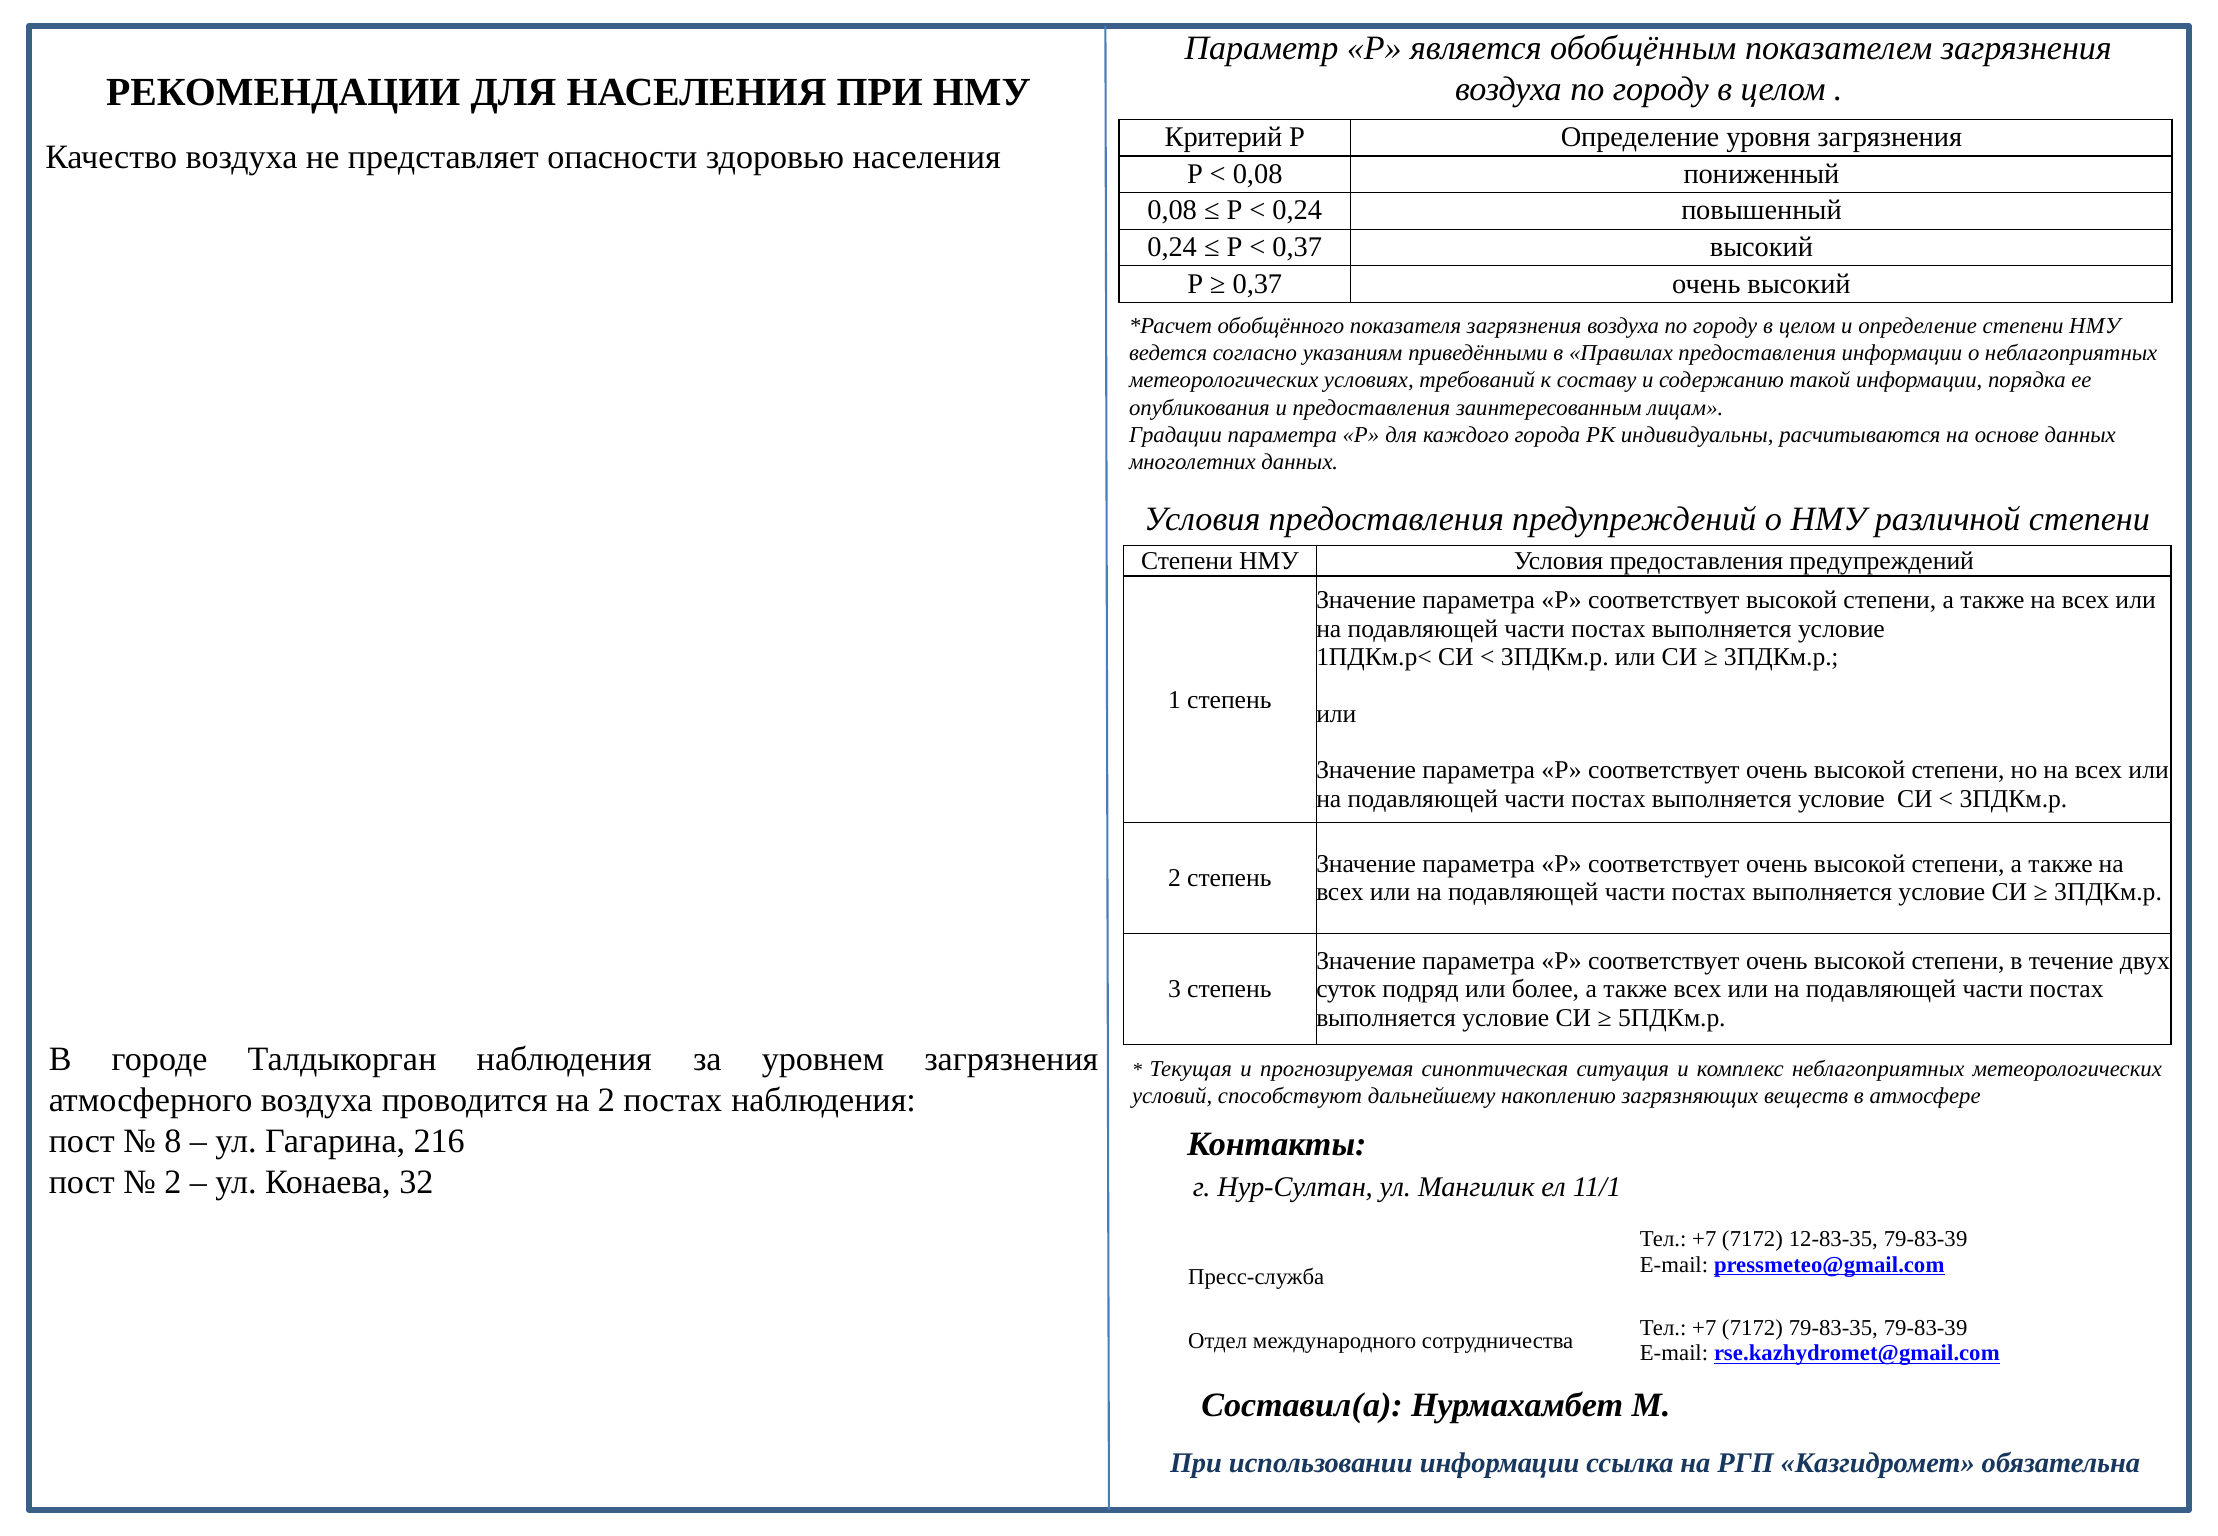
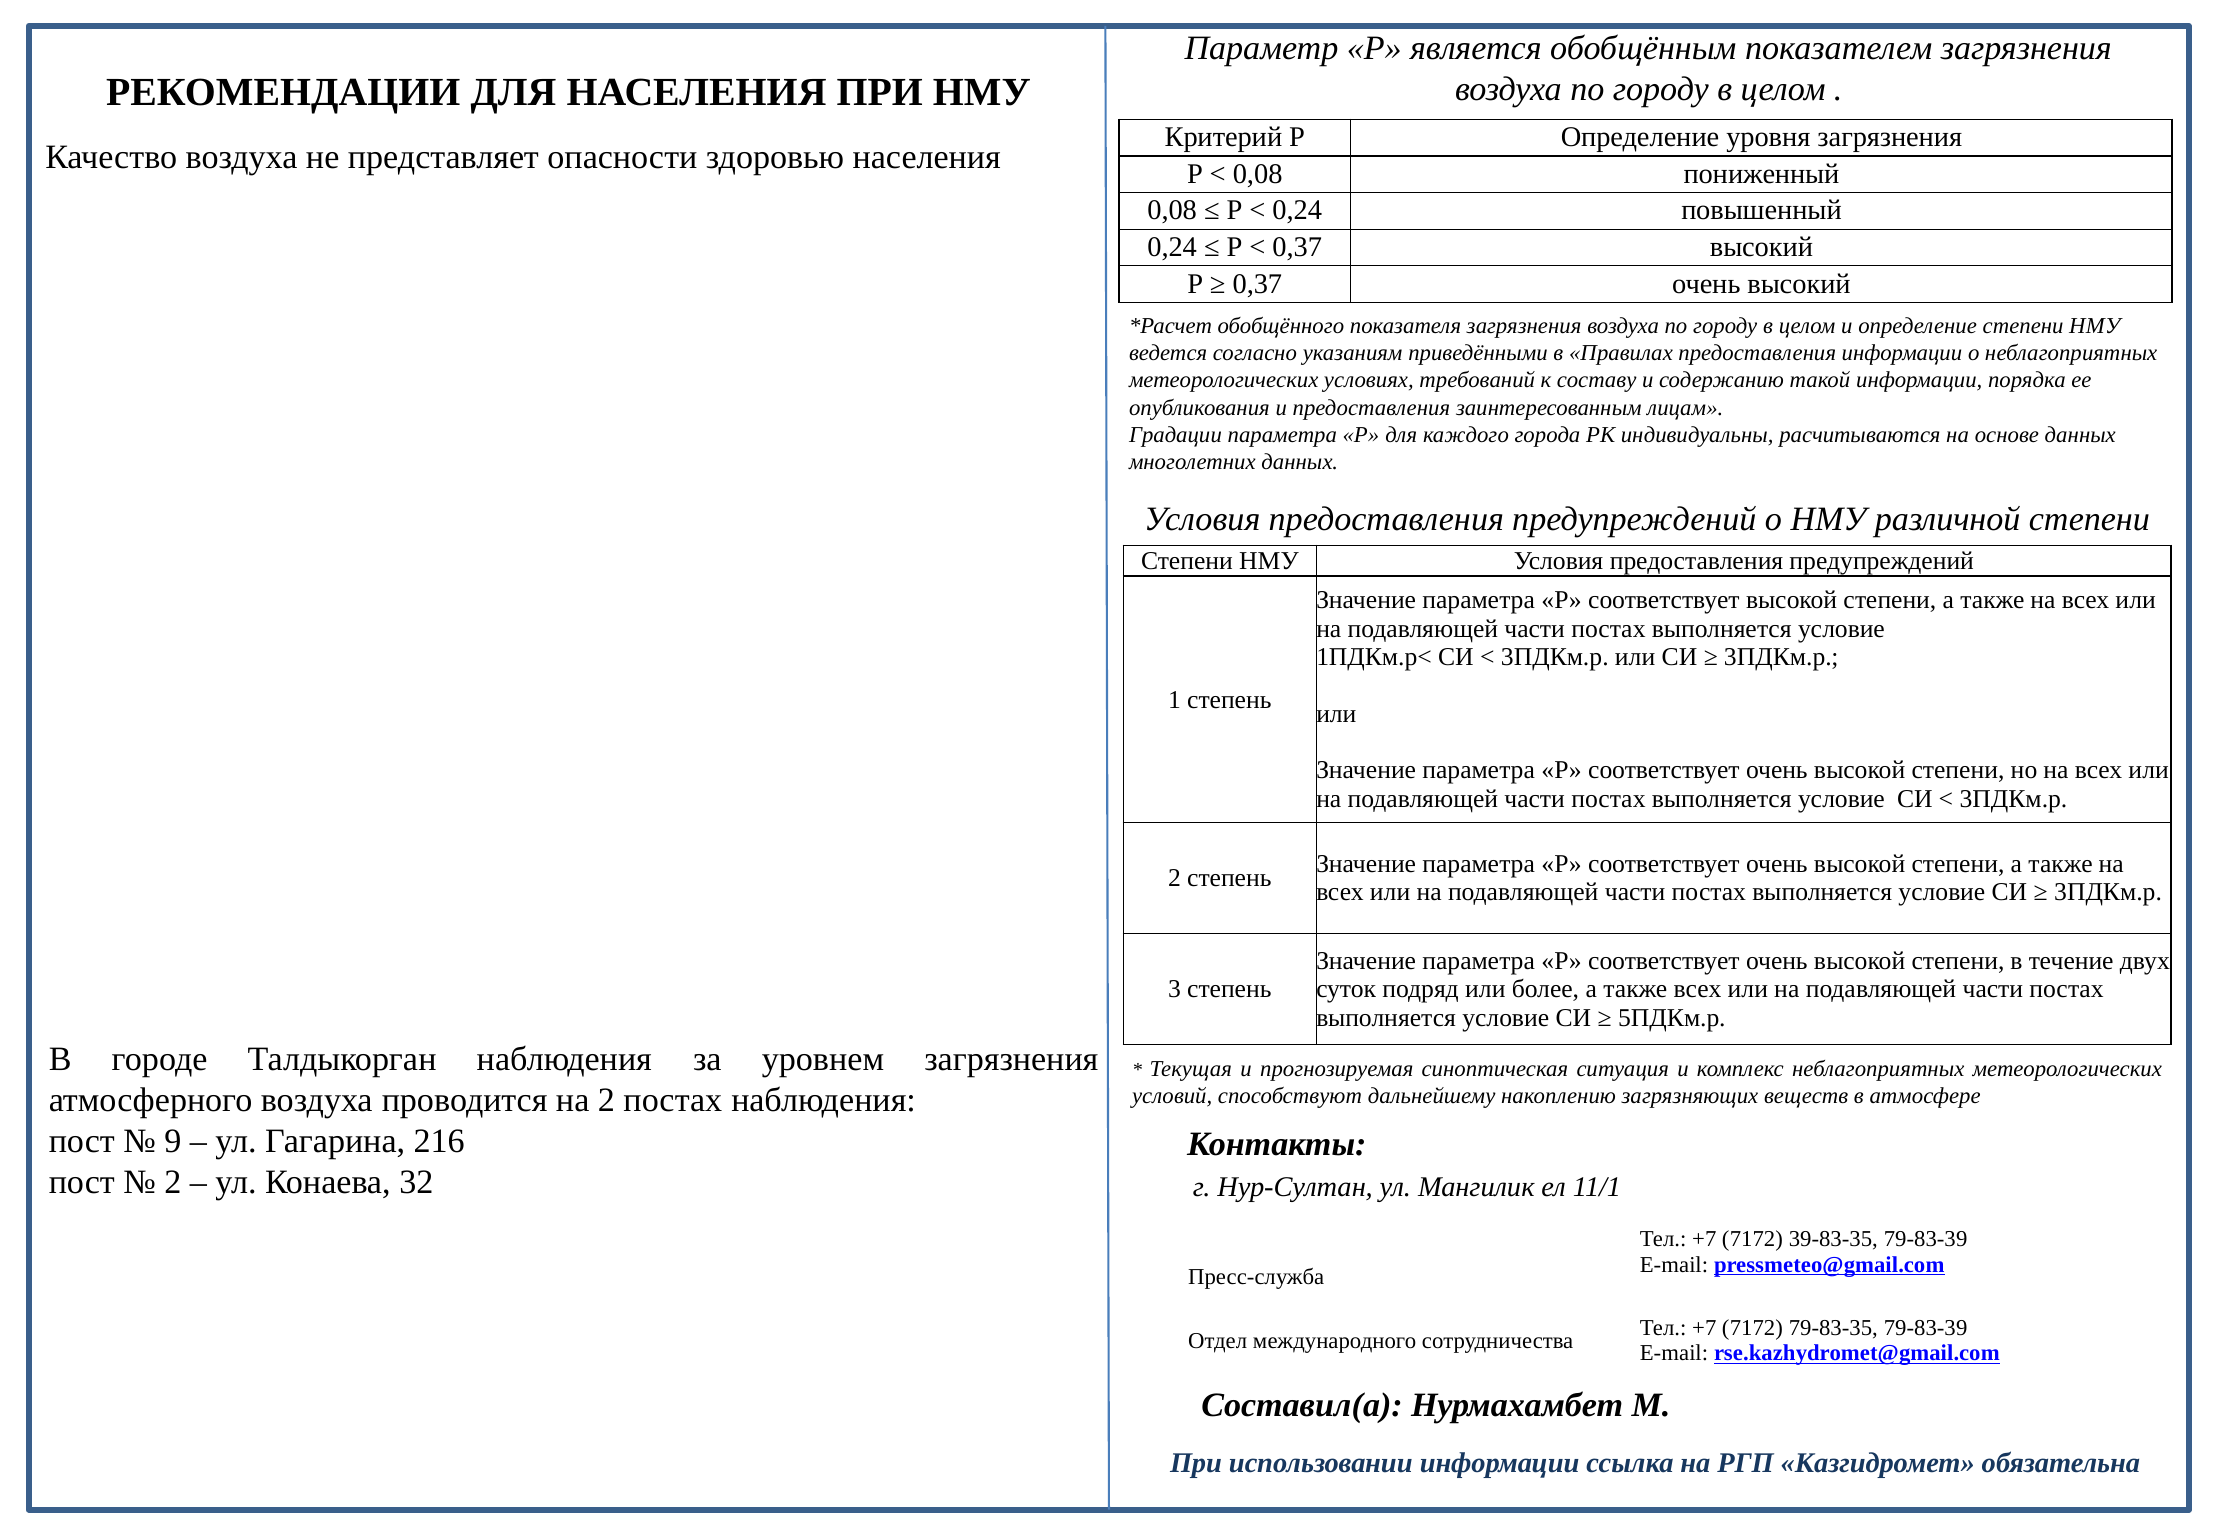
8: 8 -> 9
12-83-35: 12-83-35 -> 39-83-35
